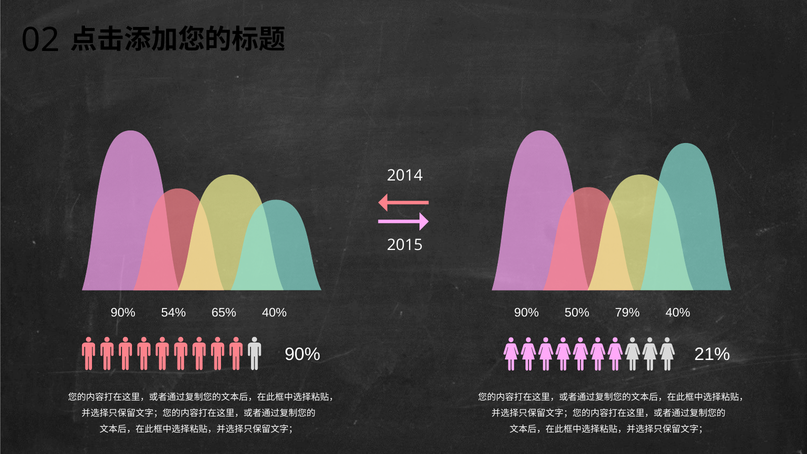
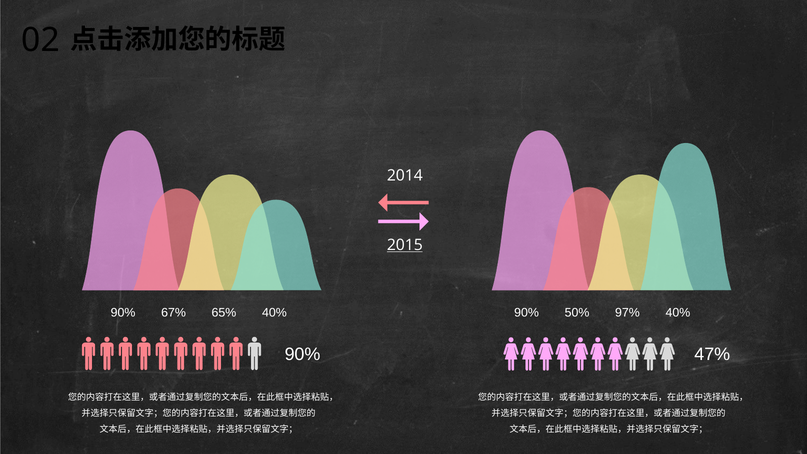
2015 underline: none -> present
54%: 54% -> 67%
79%: 79% -> 97%
21%: 21% -> 47%
